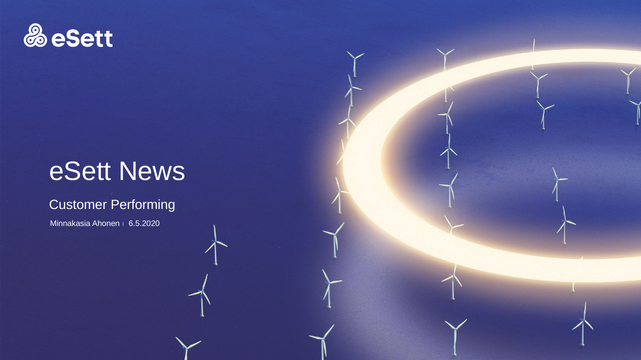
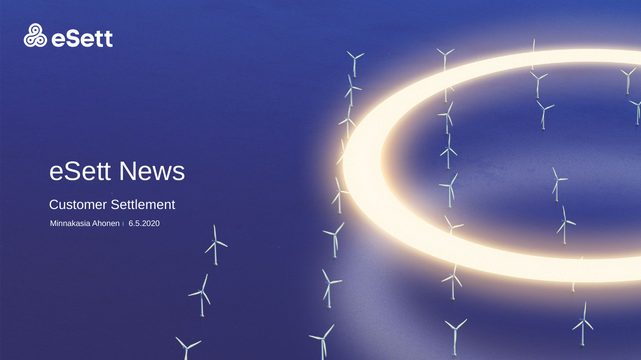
Performing: Performing -> Settlement
